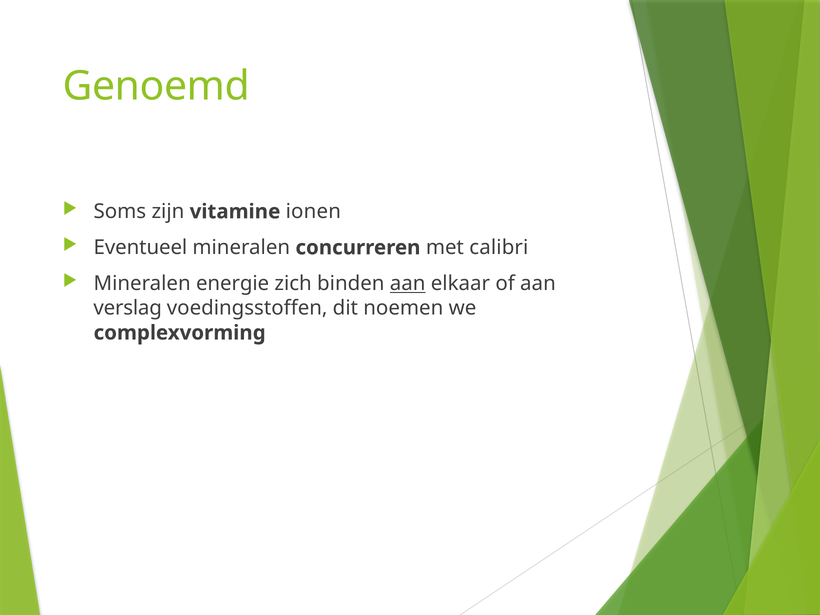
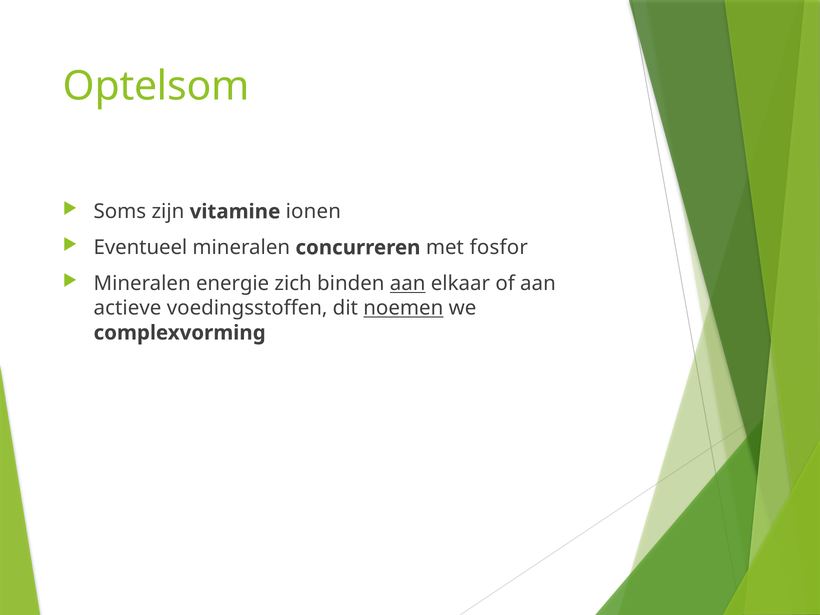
Genoemd: Genoemd -> Optelsom
calibri: calibri -> fosfor
verslag: verslag -> actieve
noemen underline: none -> present
